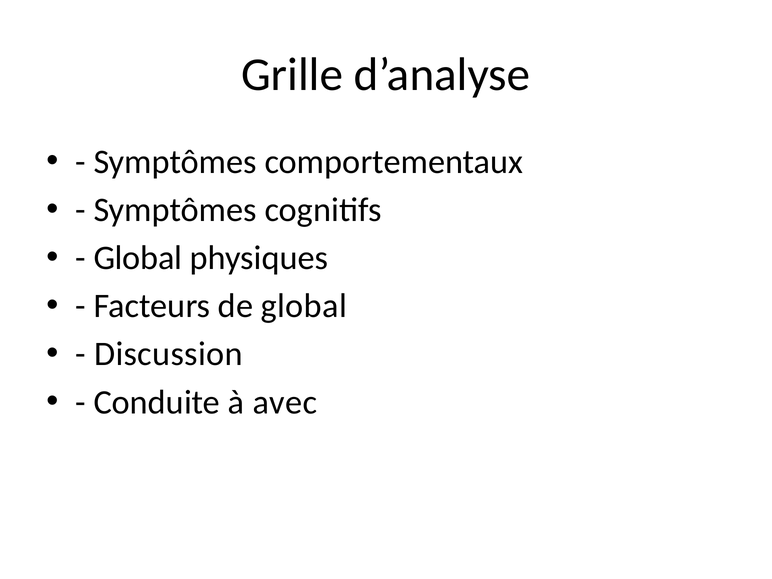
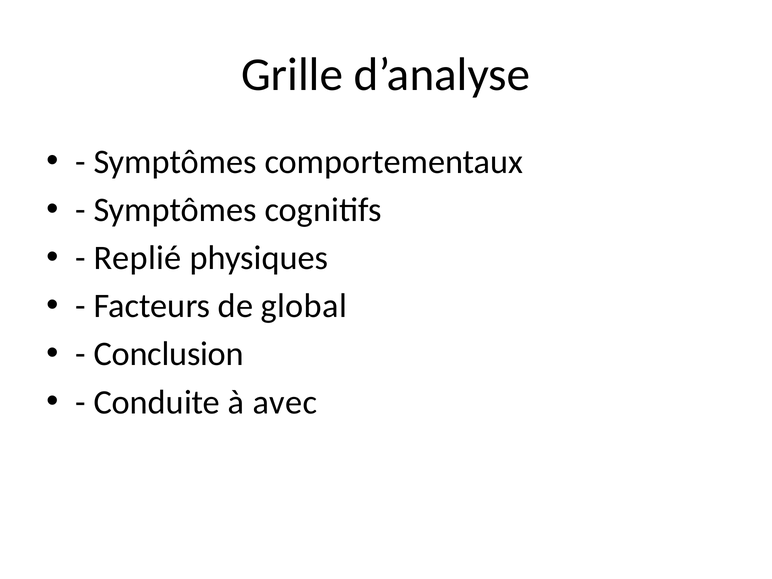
Global at (138, 258): Global -> Replié
Discussion: Discussion -> Conclusion
